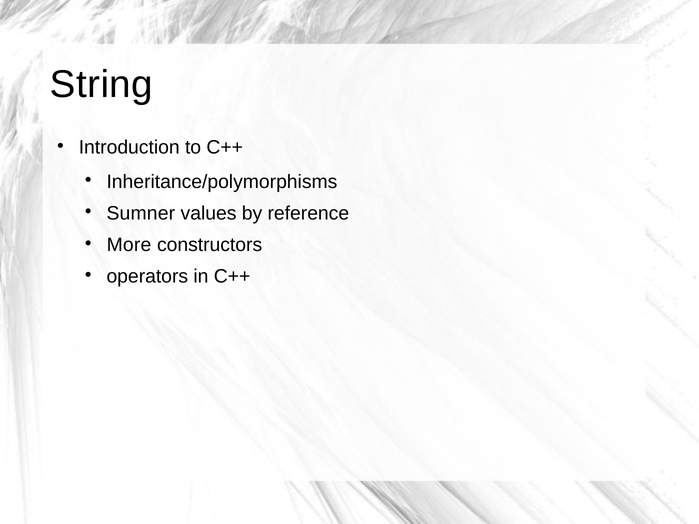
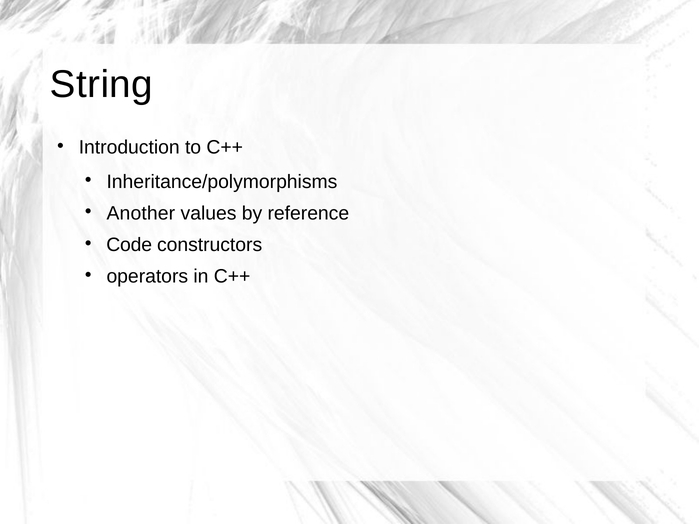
Sumner: Sumner -> Another
More: More -> Code
